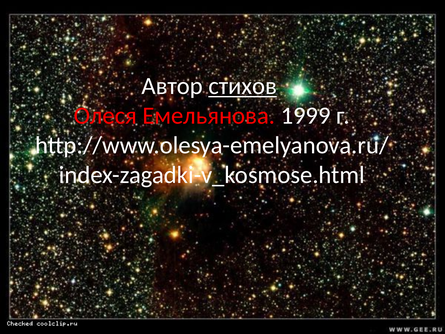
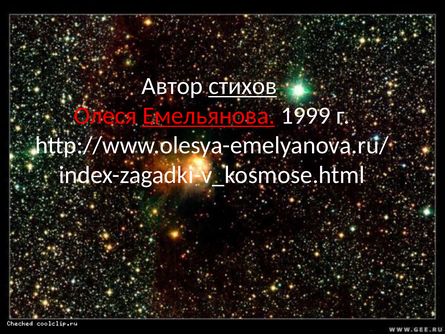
Емельянова underline: none -> present
